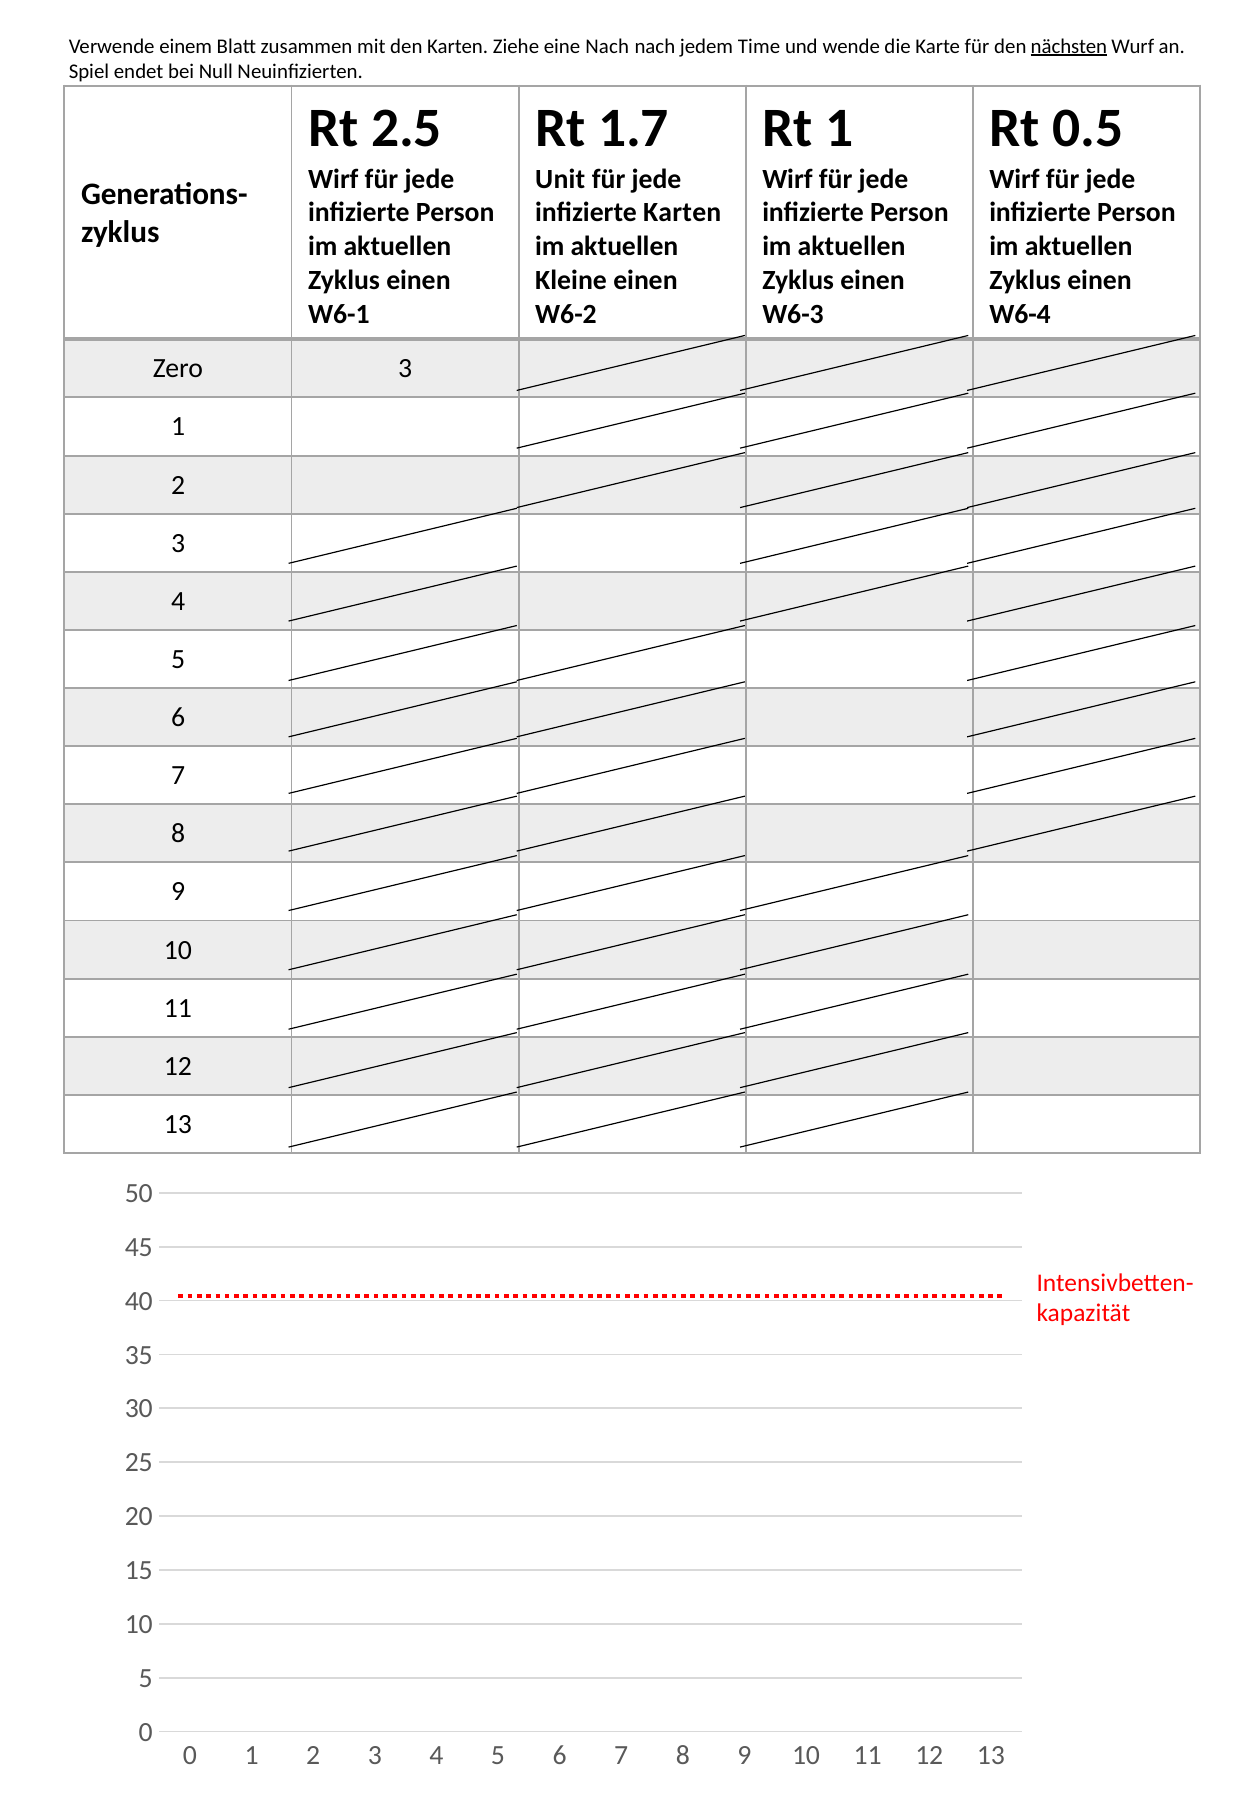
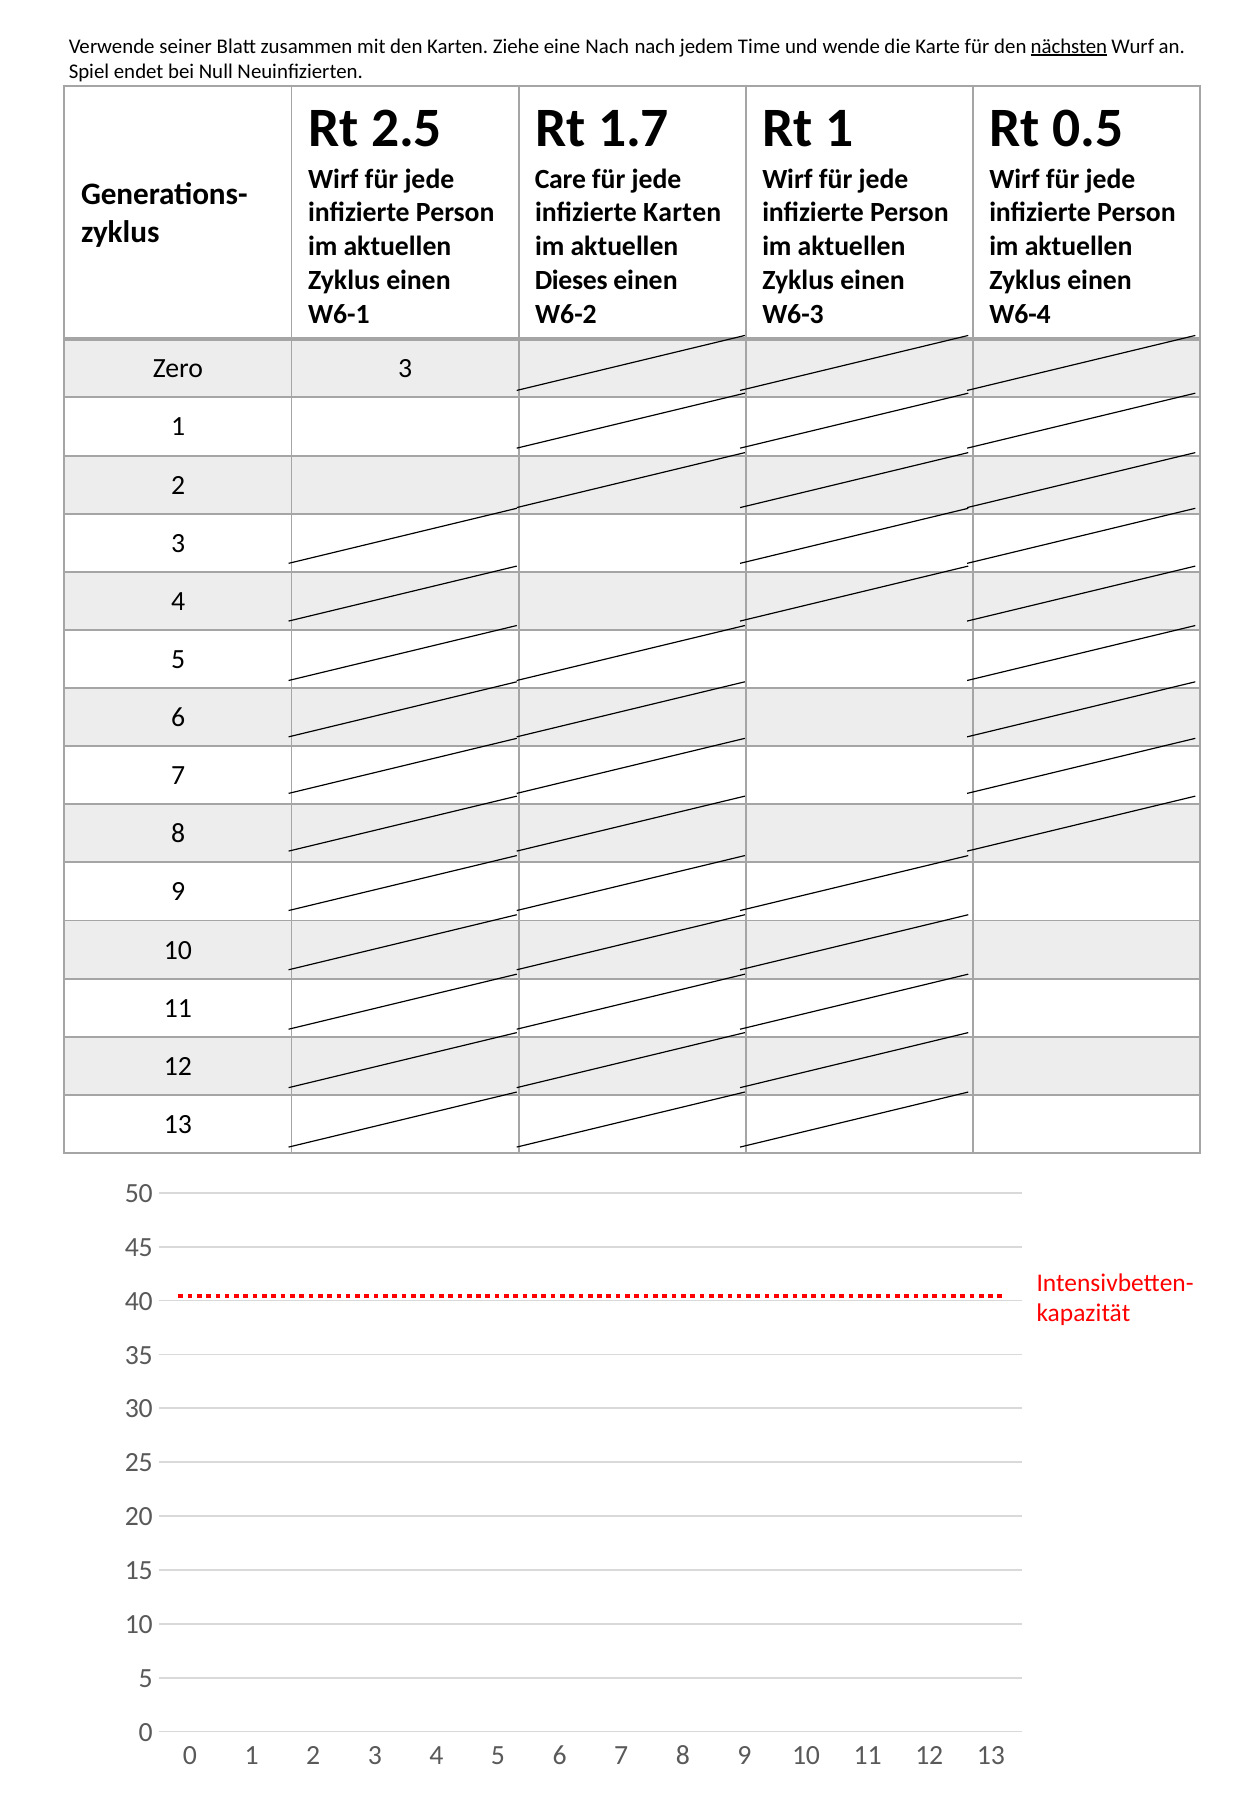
einem: einem -> seiner
Unit: Unit -> Care
Kleine: Kleine -> Dieses
